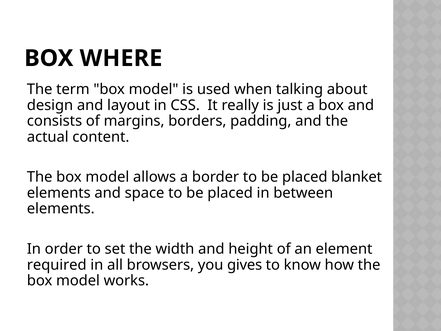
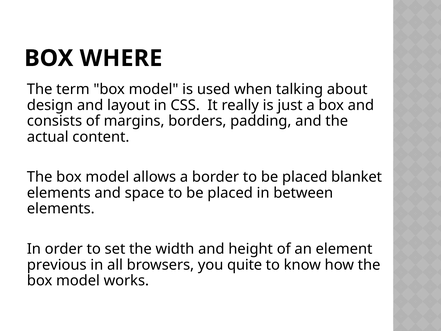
required: required -> previous
gives: gives -> quite
